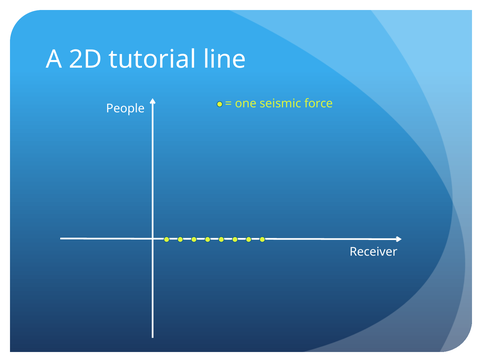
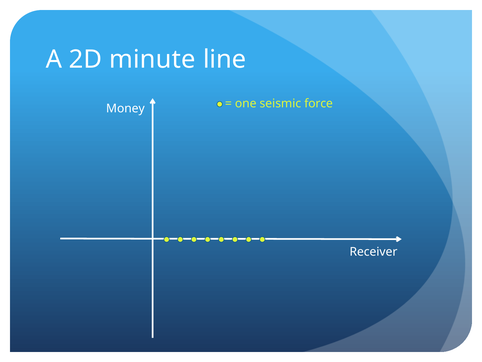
tutorial: tutorial -> minute
People: People -> Money
